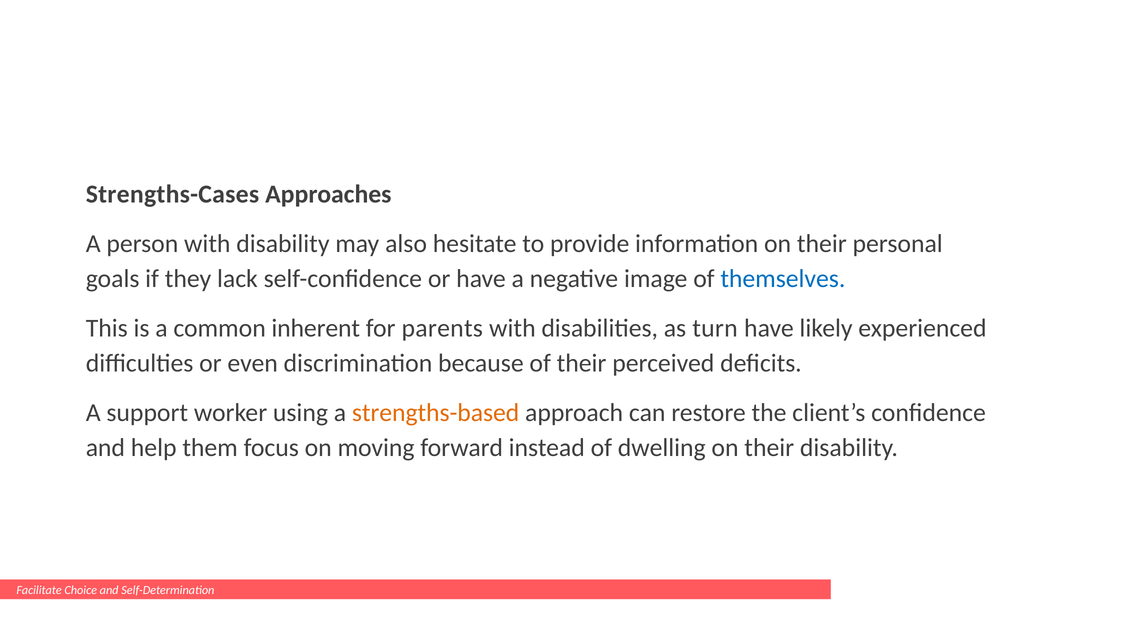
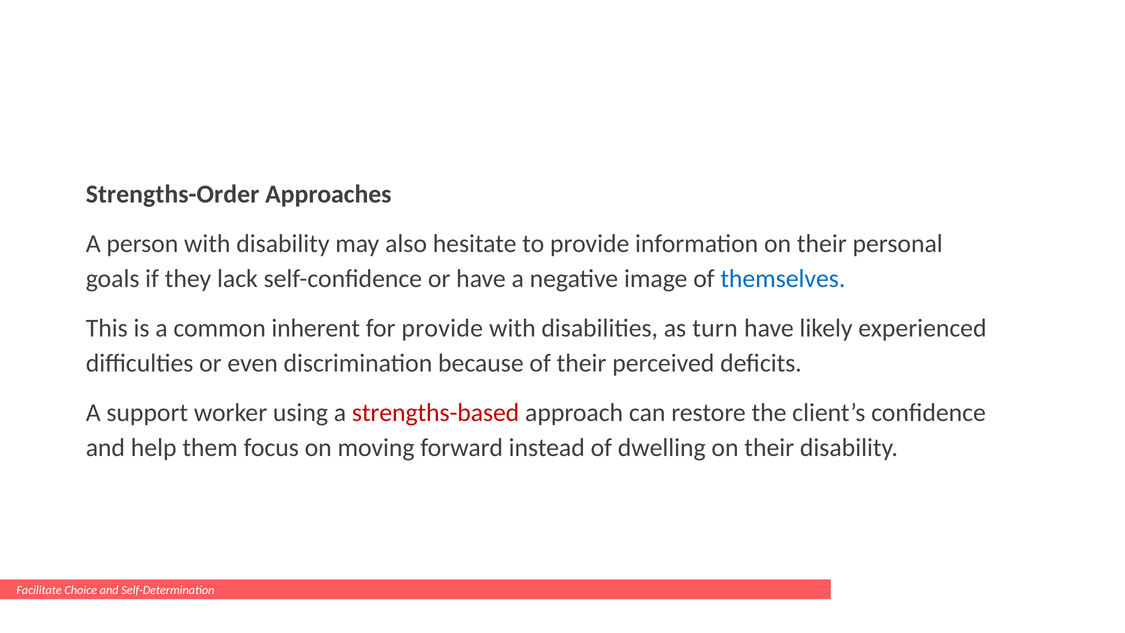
Strengths-Cases: Strengths-Cases -> Strengths-Order
for parents: parents -> provide
strengths-based colour: orange -> red
